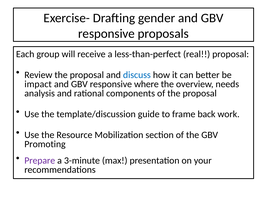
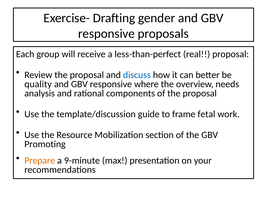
impact: impact -> quality
back: back -> fetal
Prepare colour: purple -> orange
3-minute: 3-minute -> 9-minute
